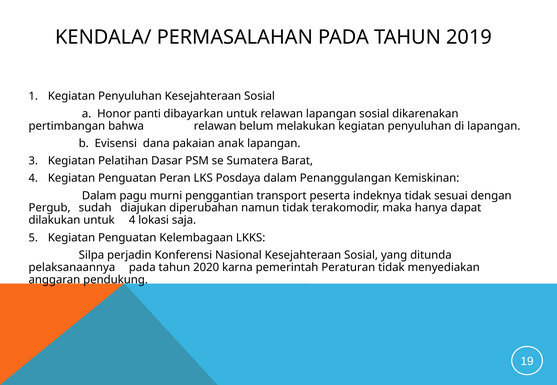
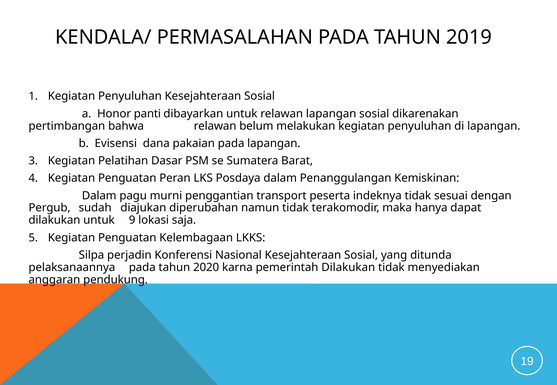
pakaian anak: anak -> pada
untuk 4: 4 -> 9
pemerintah Peraturan: Peraturan -> Dilakukan
